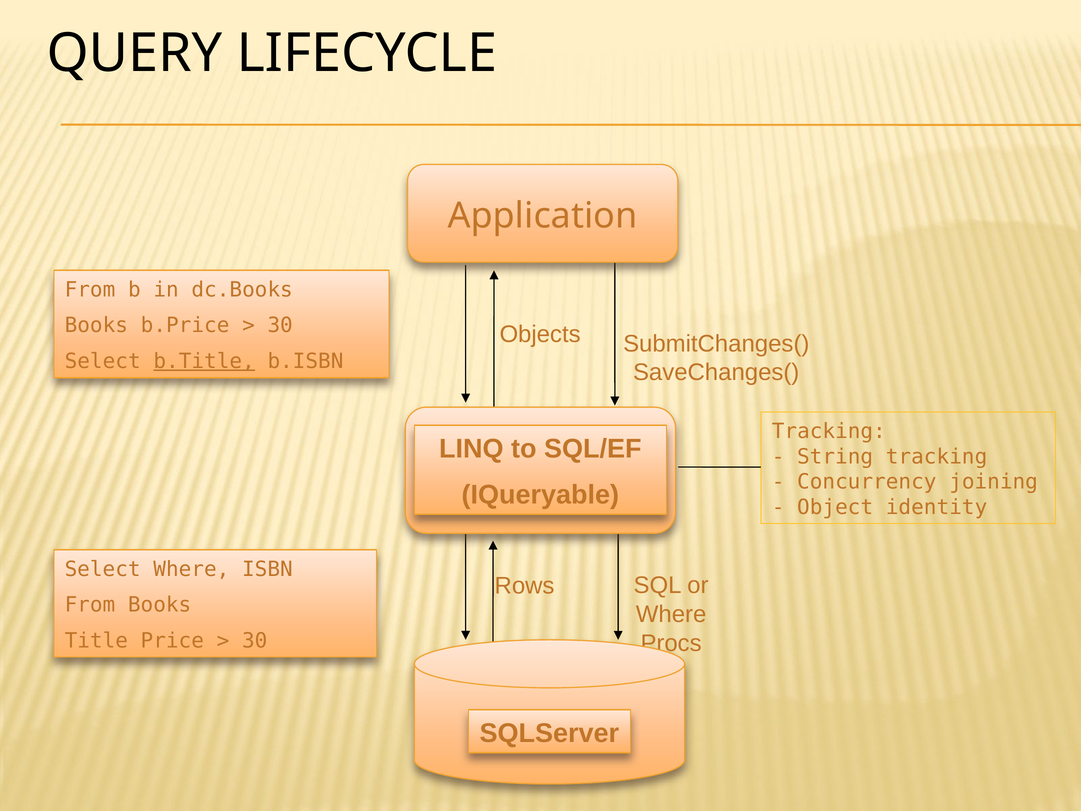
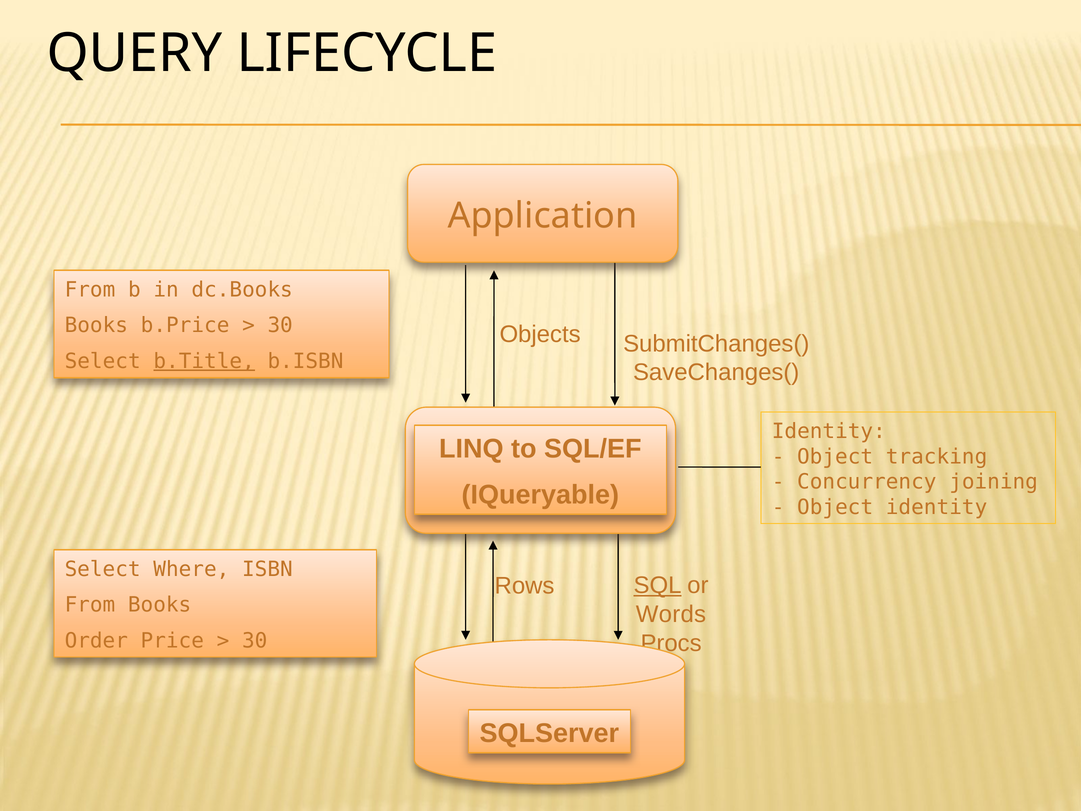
Tracking at (829, 431): Tracking -> Identity
String at (835, 457): String -> Object
SQL underline: none -> present
Where at (671, 614): Where -> Words
Title: Title -> Order
